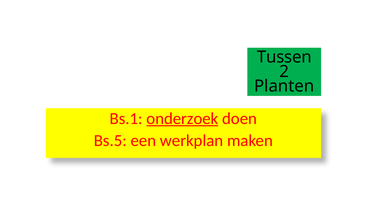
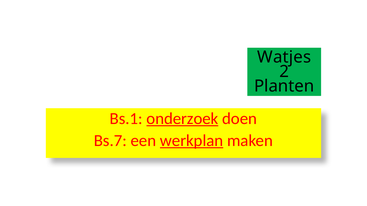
Tussen: Tussen -> Watjes
Bs.5: Bs.5 -> Bs.7
werkplan underline: none -> present
